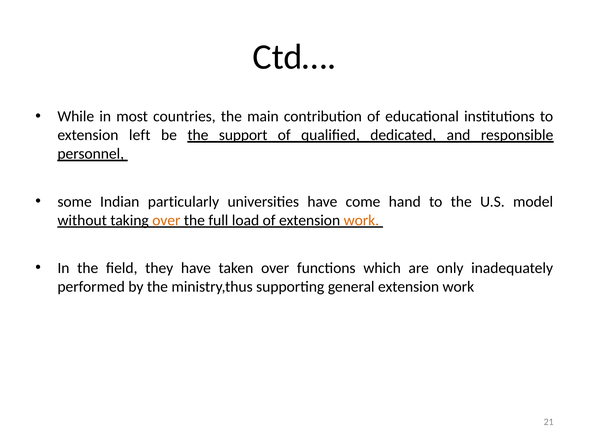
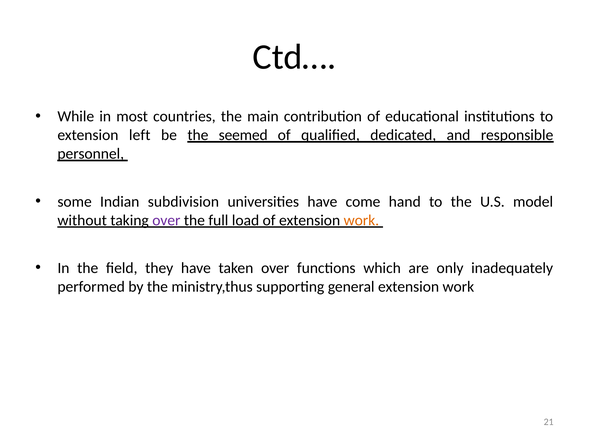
support: support -> seemed
particularly: particularly -> subdivision
over at (166, 220) colour: orange -> purple
